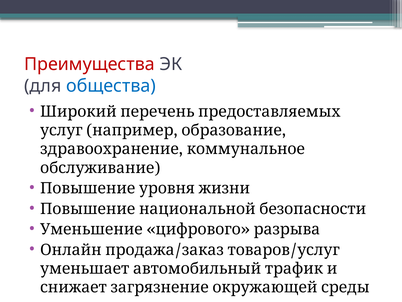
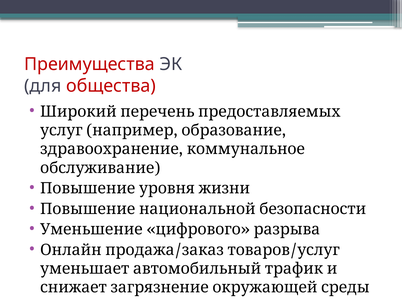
общества colour: blue -> red
